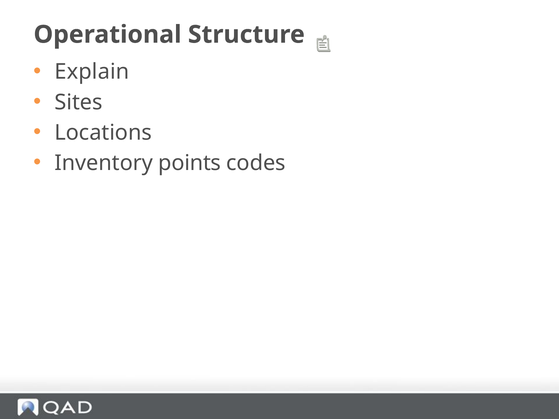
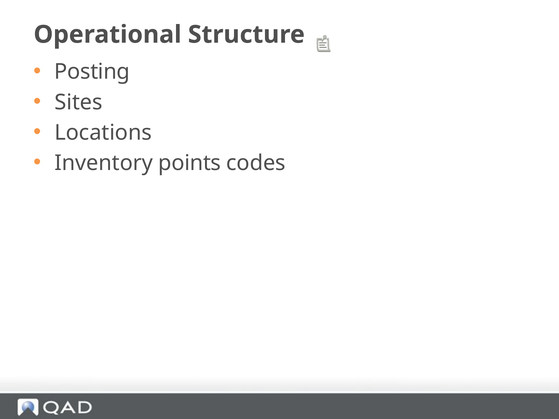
Explain: Explain -> Posting
